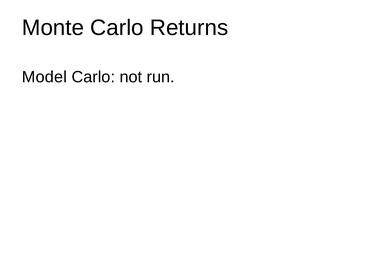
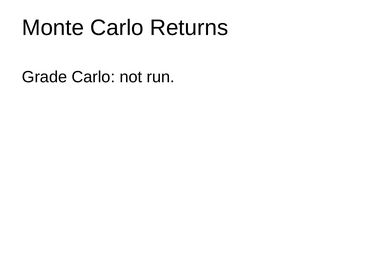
Model: Model -> Grade
